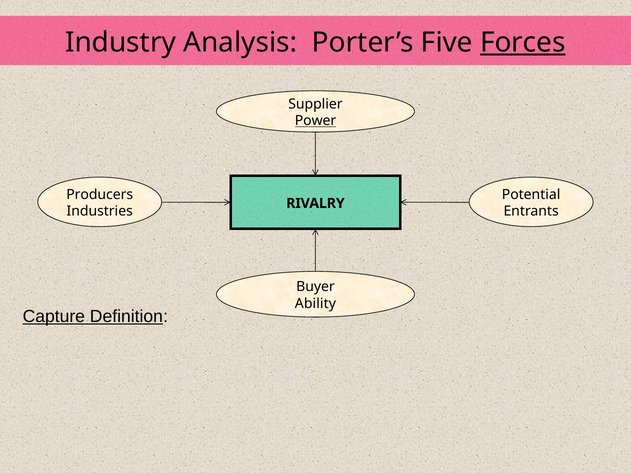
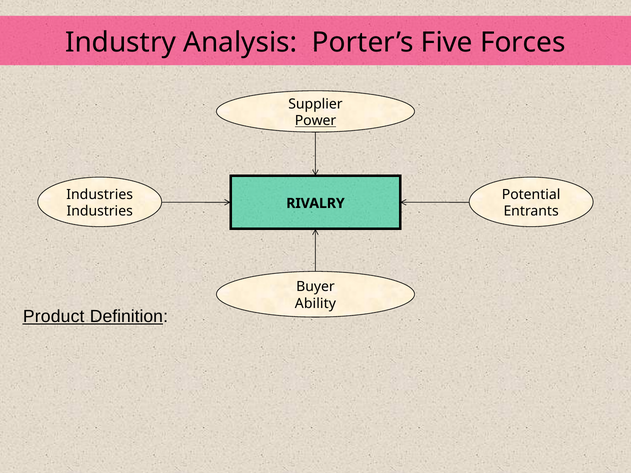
Forces underline: present -> none
Producers at (100, 195): Producers -> Industries
Capture: Capture -> Product
